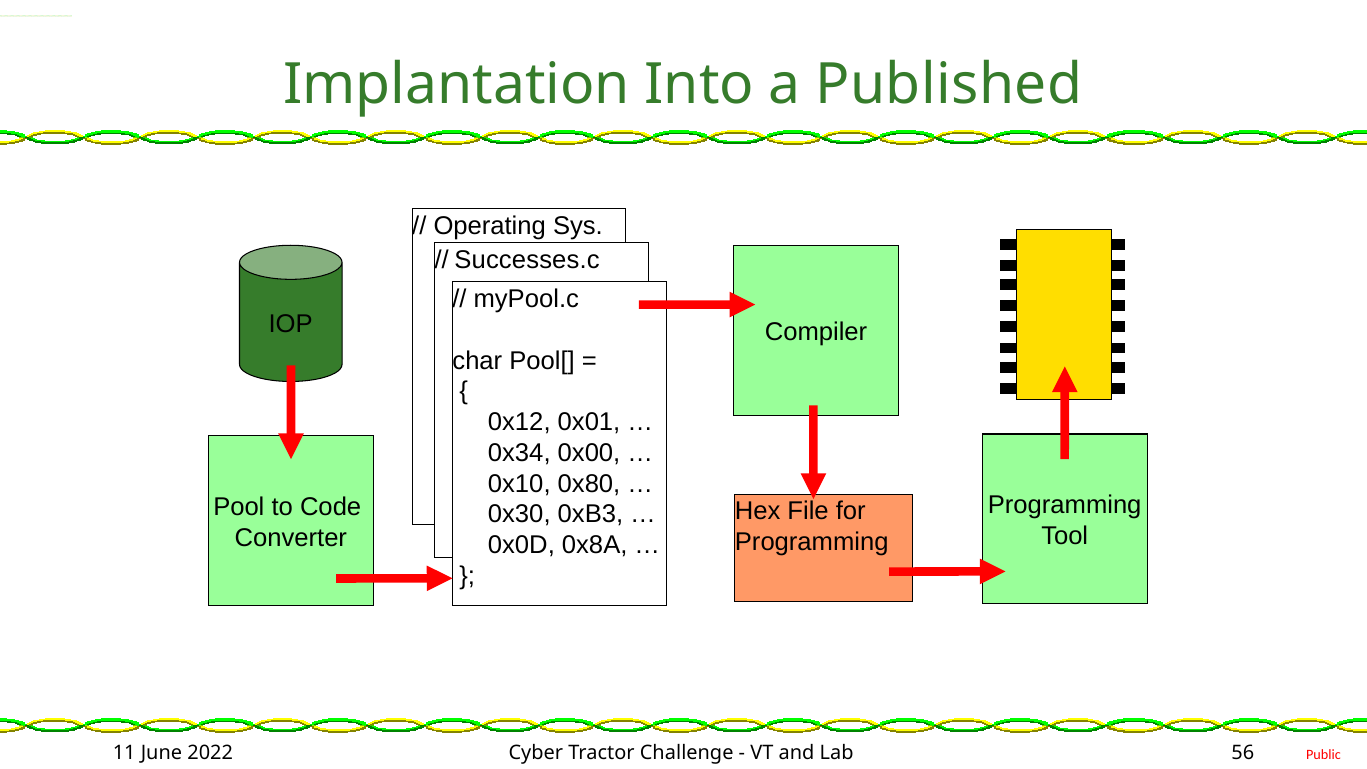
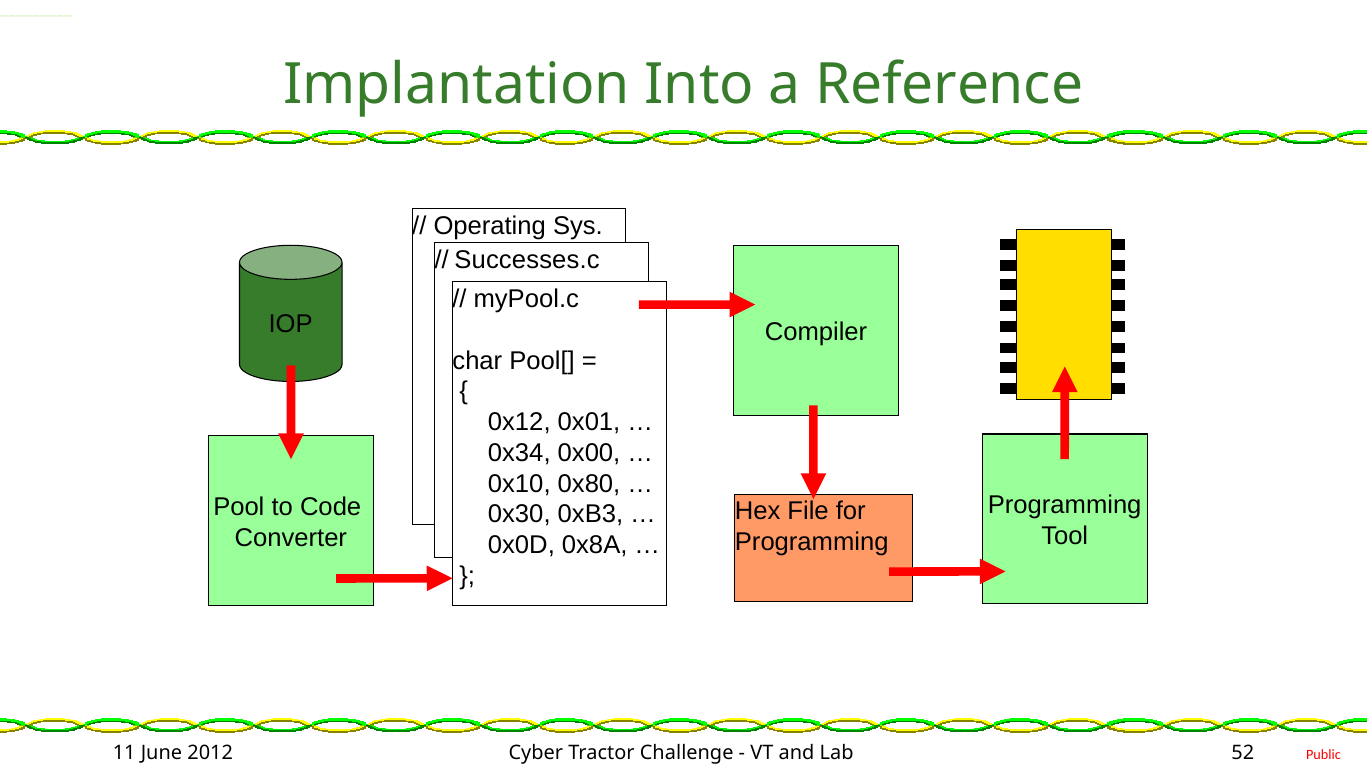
Published: Published -> Reference
2022: 2022 -> 2012
56: 56 -> 52
